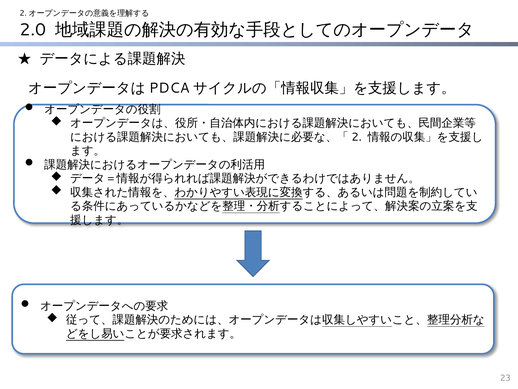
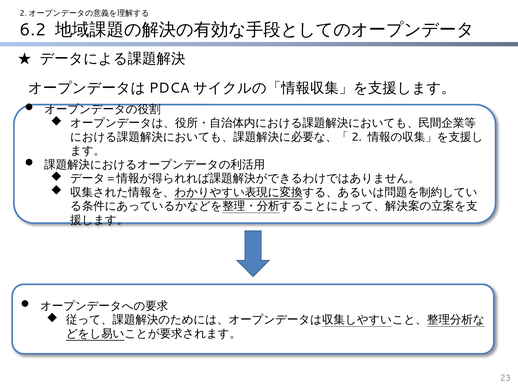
2.0: 2.0 -> 6.2
